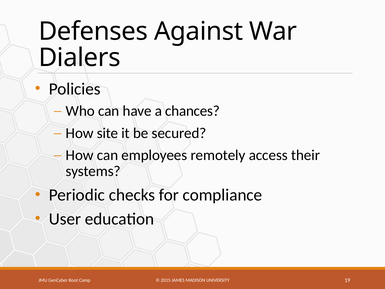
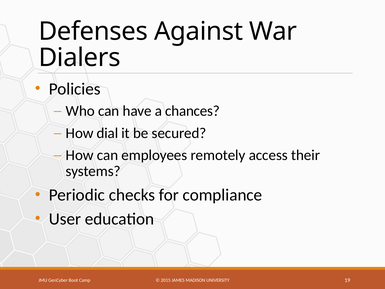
site: site -> dial
